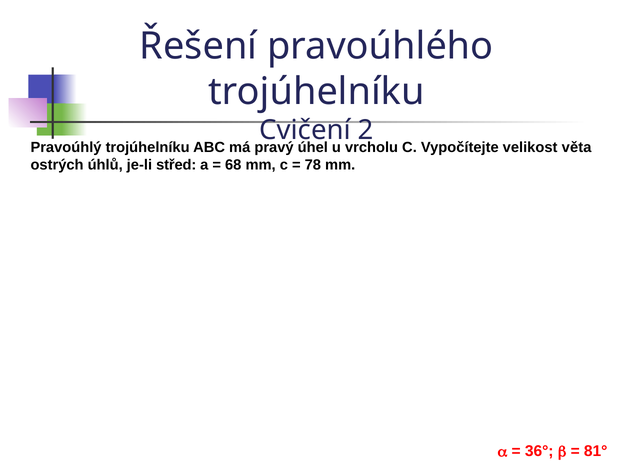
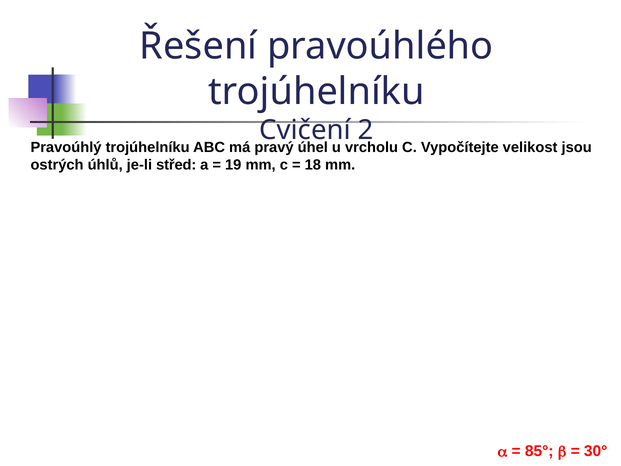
věta: věta -> jsou
68: 68 -> 19
78: 78 -> 18
36°: 36° -> 85°
81°: 81° -> 30°
